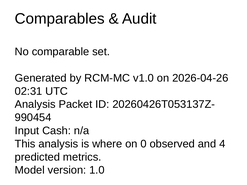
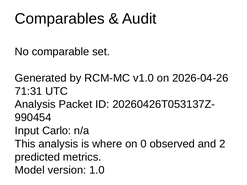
02:31: 02:31 -> 71:31
Cash: Cash -> Carlo
4: 4 -> 2
